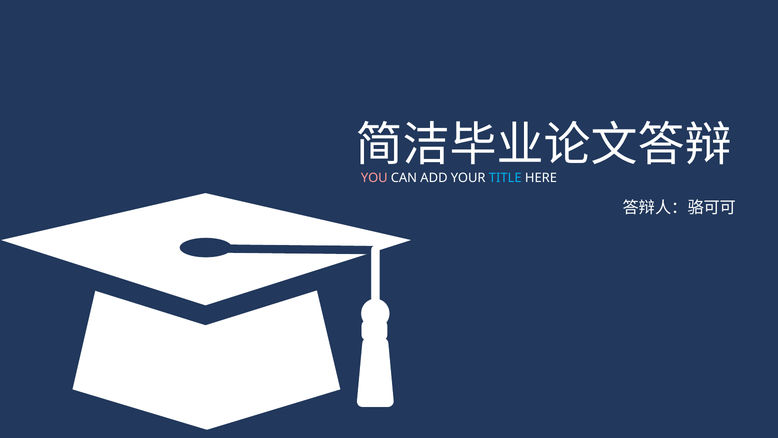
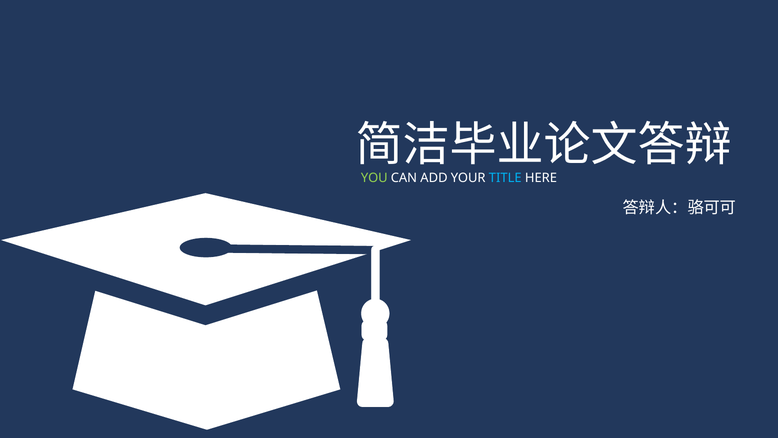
YOU colour: pink -> light green
